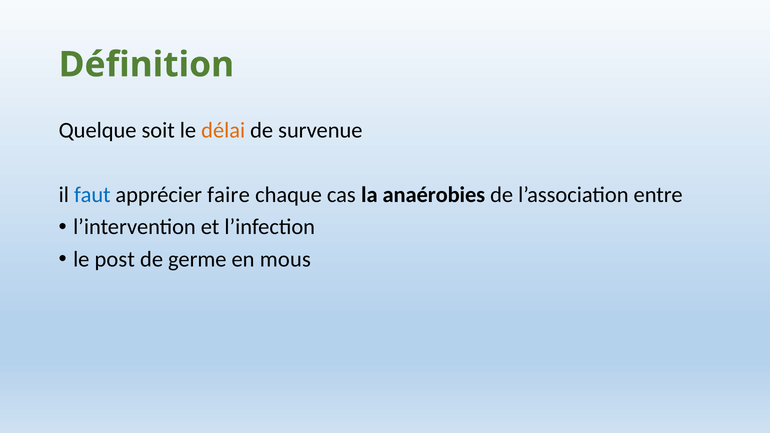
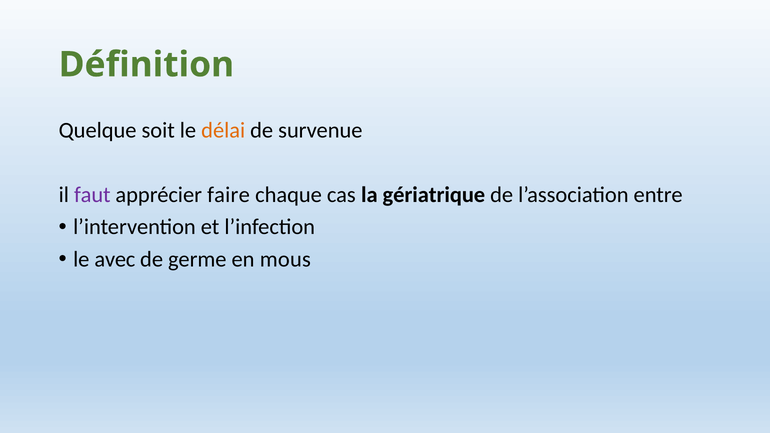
faut colour: blue -> purple
anaérobies: anaérobies -> gériatrique
post: post -> avec
